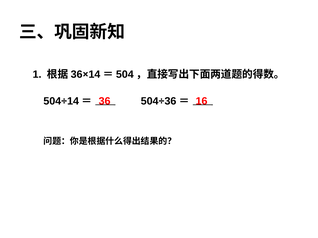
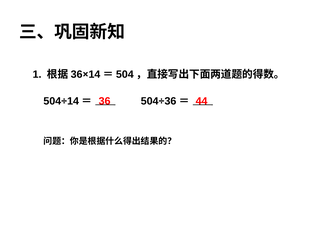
16: 16 -> 44
